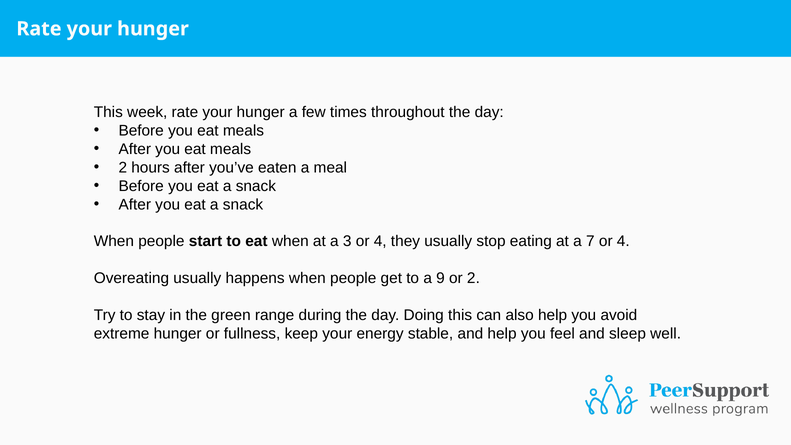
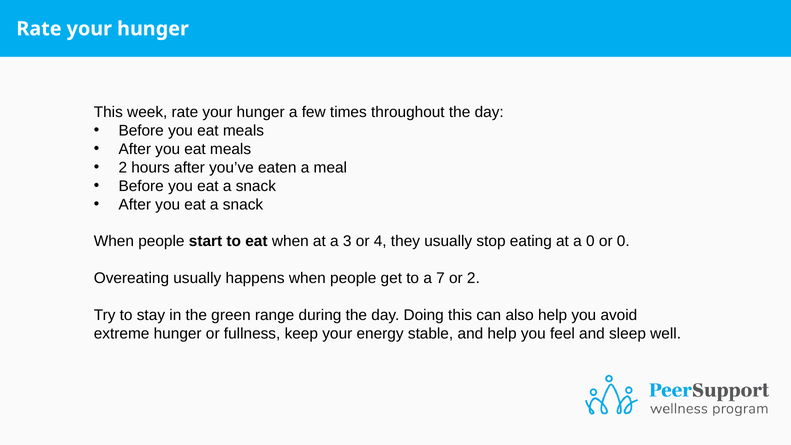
a 7: 7 -> 0
4 at (623, 241): 4 -> 0
9: 9 -> 7
